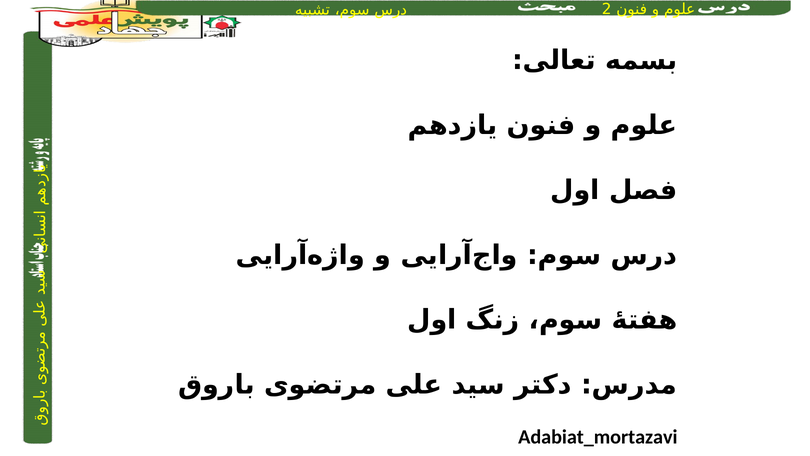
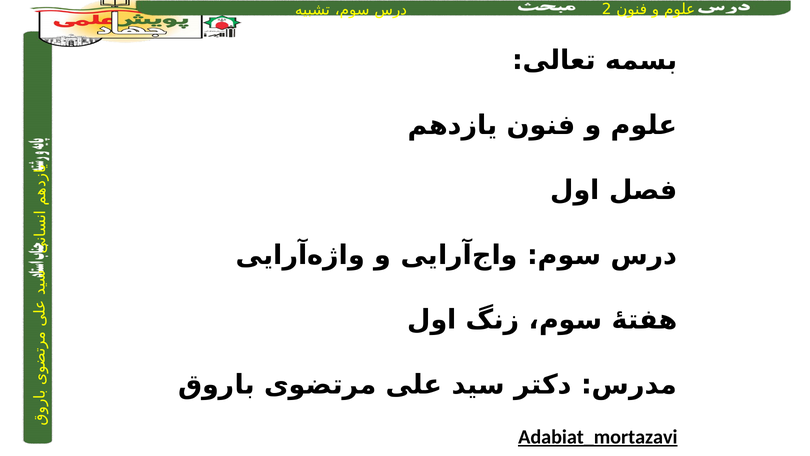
Adabiat_mortazavi underline: none -> present
